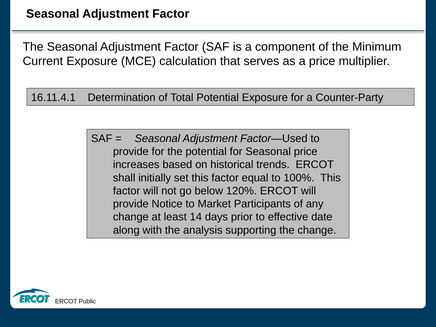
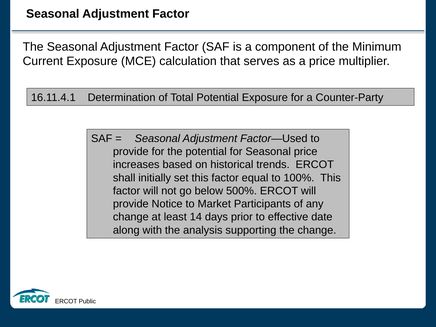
120%: 120% -> 500%
